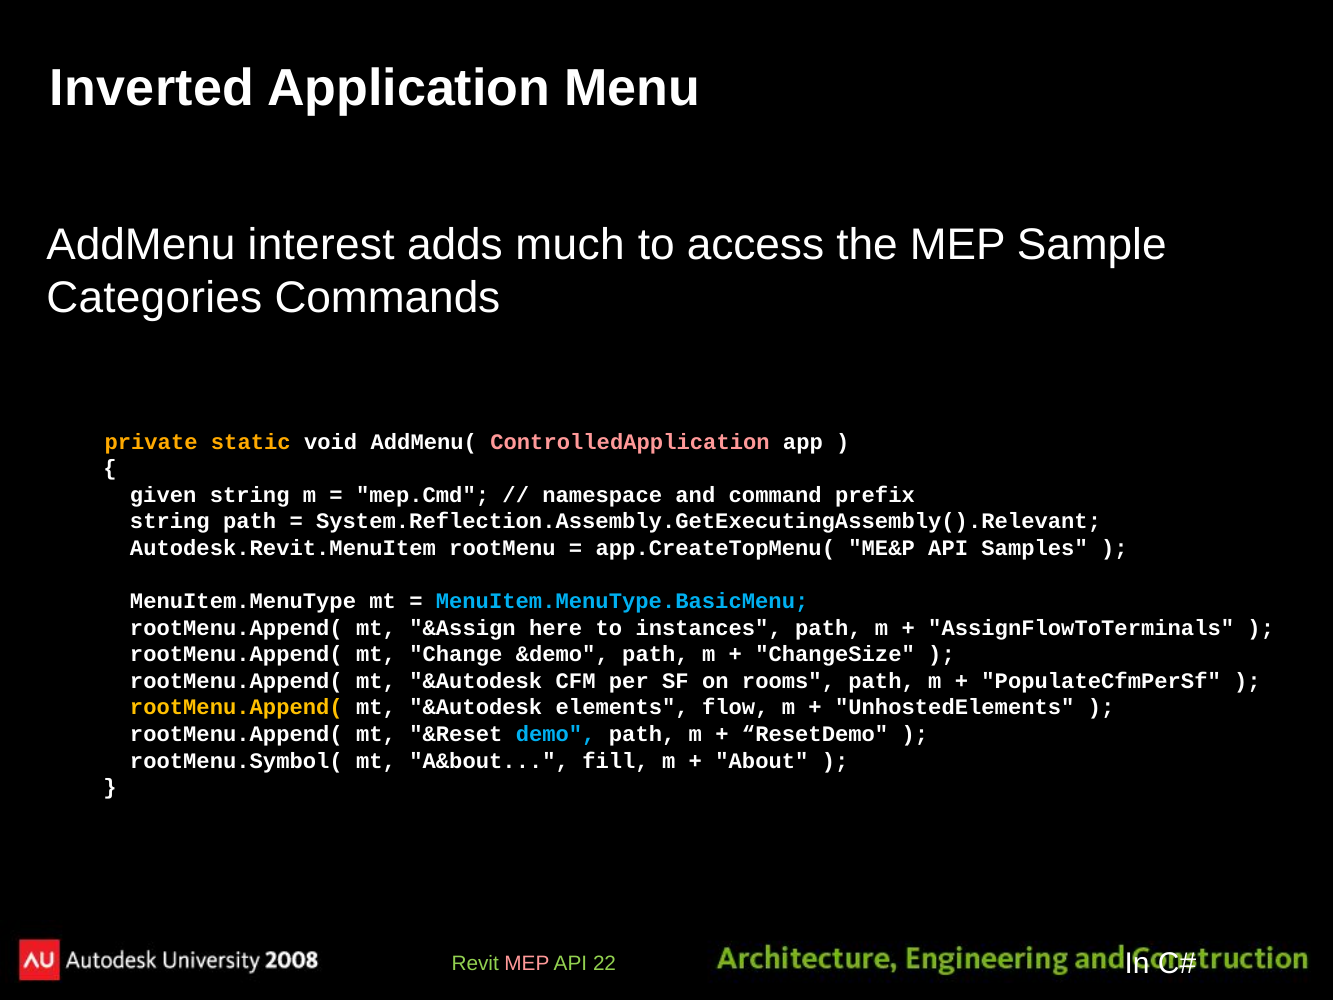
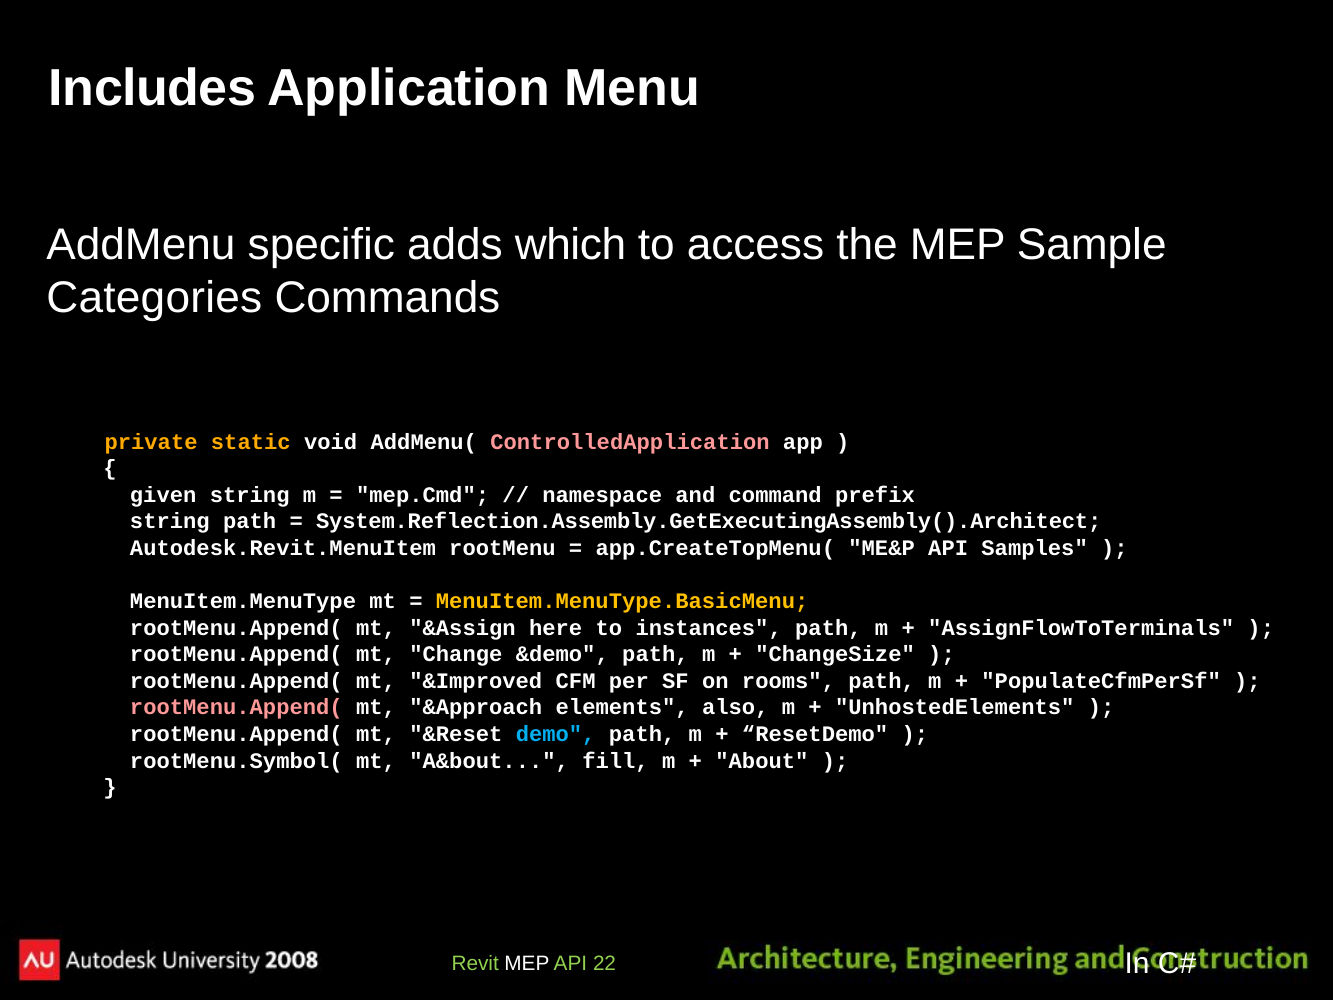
Inverted: Inverted -> Includes
interest: interest -> specific
much: much -> which
System.Reflection.Assembly.GetExecutingAssembly().Relevant: System.Reflection.Assembly.GetExecutingAssembly().Relevant -> System.Reflection.Assembly.GetExecutingAssembly().Architect
MenuItem.MenuType.BasicMenu colour: light blue -> yellow
&Autodesk at (476, 681): &Autodesk -> &Improved
rootMenu.Append( at (236, 707) colour: yellow -> pink
&Autodesk at (476, 707): &Autodesk -> &Approach
flow: flow -> also
MEP at (527, 963) colour: pink -> white
